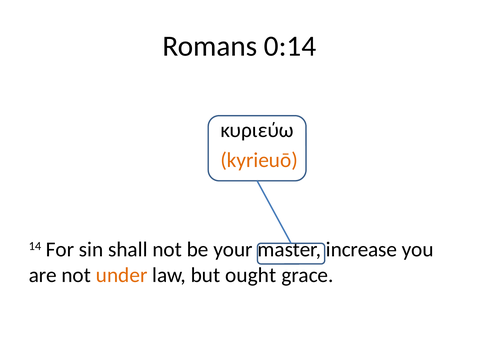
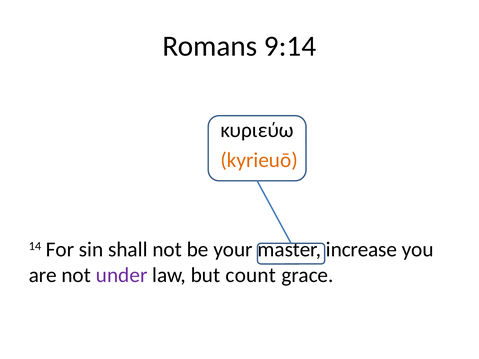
0:14: 0:14 -> 9:14
under colour: orange -> purple
ought: ought -> count
